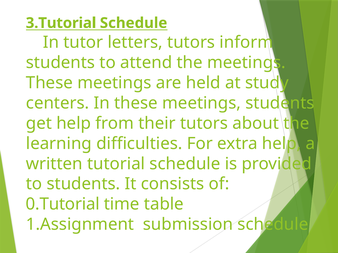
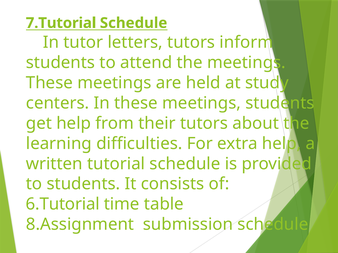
3.Tutorial: 3.Tutorial -> 7.Tutorial
0.Tutorial: 0.Tutorial -> 6.Tutorial
1.Assignment: 1.Assignment -> 8.Assignment
